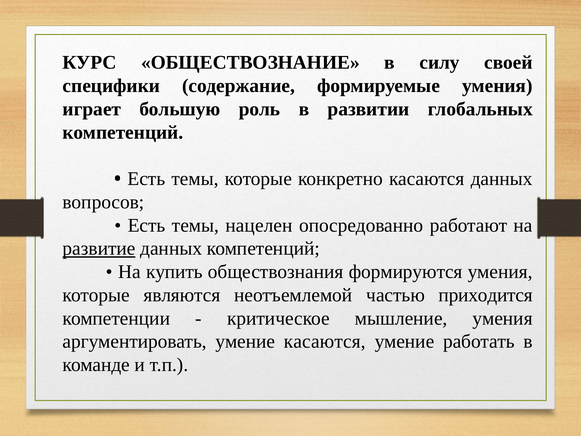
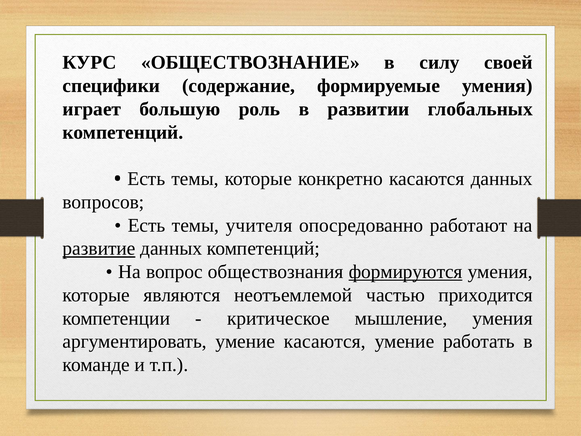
нацелен: нацелен -> учителя
купить: купить -> вопрос
формируются underline: none -> present
